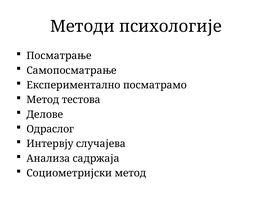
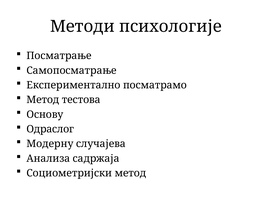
Делове: Делове -> Основу
Интервју: Интервју -> Модерну
